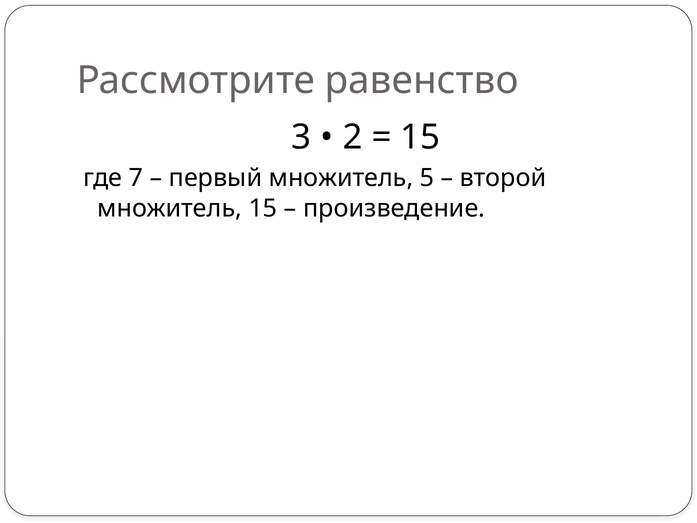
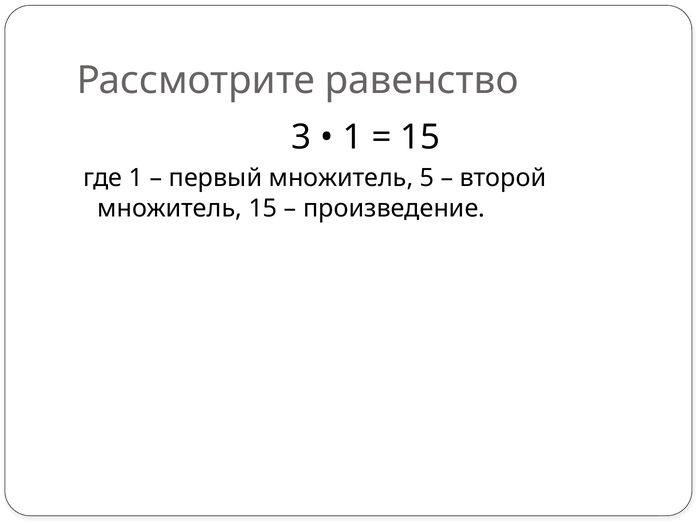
2 at (353, 137): 2 -> 1
где 7: 7 -> 1
